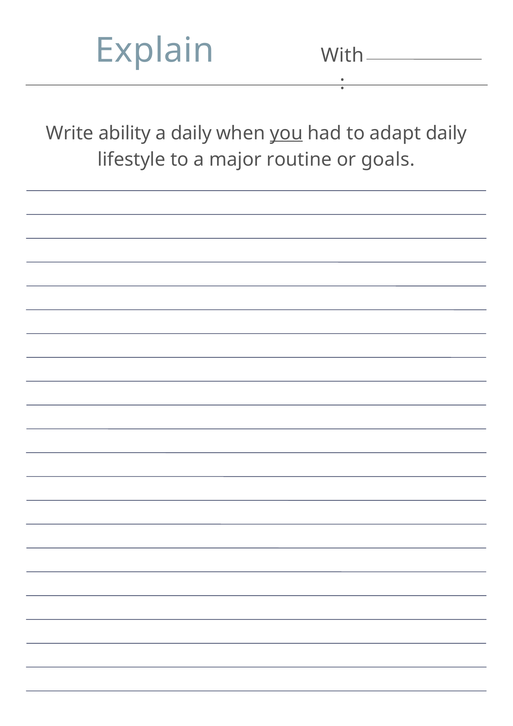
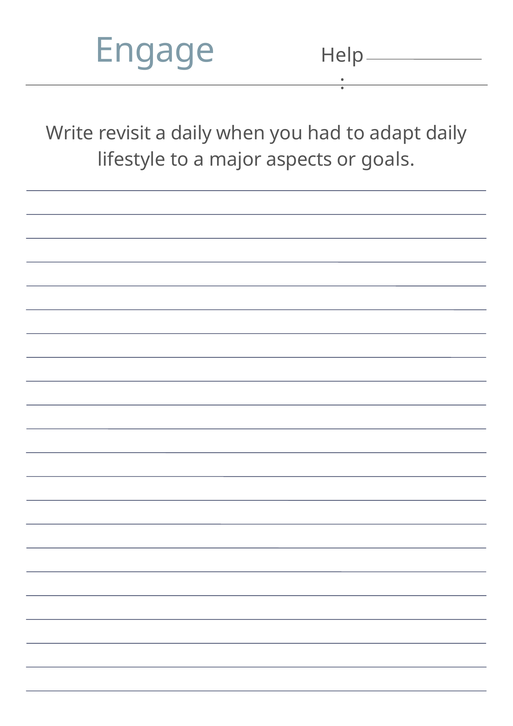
Explain: Explain -> Engage
With: With -> Help
ability: ability -> revisit
you underline: present -> none
routine: routine -> aspects
